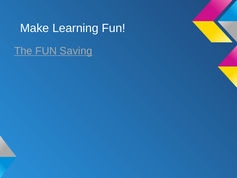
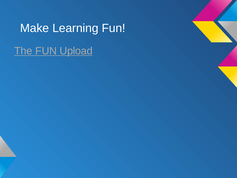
Saving: Saving -> Upload
